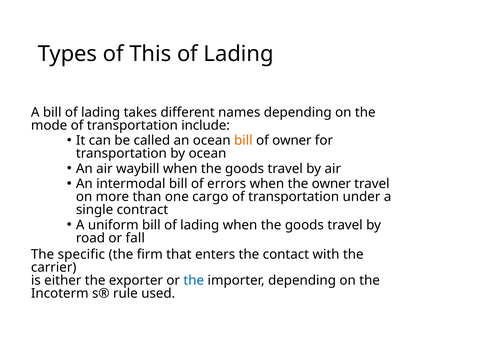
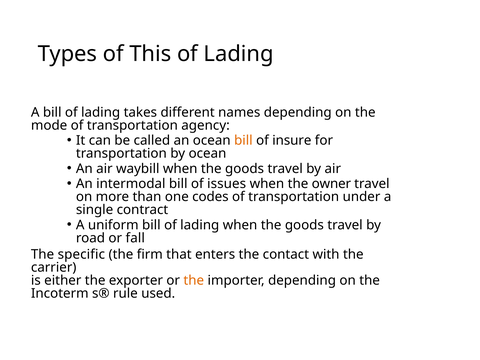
include: include -> agency
of owner: owner -> insure
errors: errors -> issues
cargo: cargo -> codes
the at (194, 280) colour: blue -> orange
